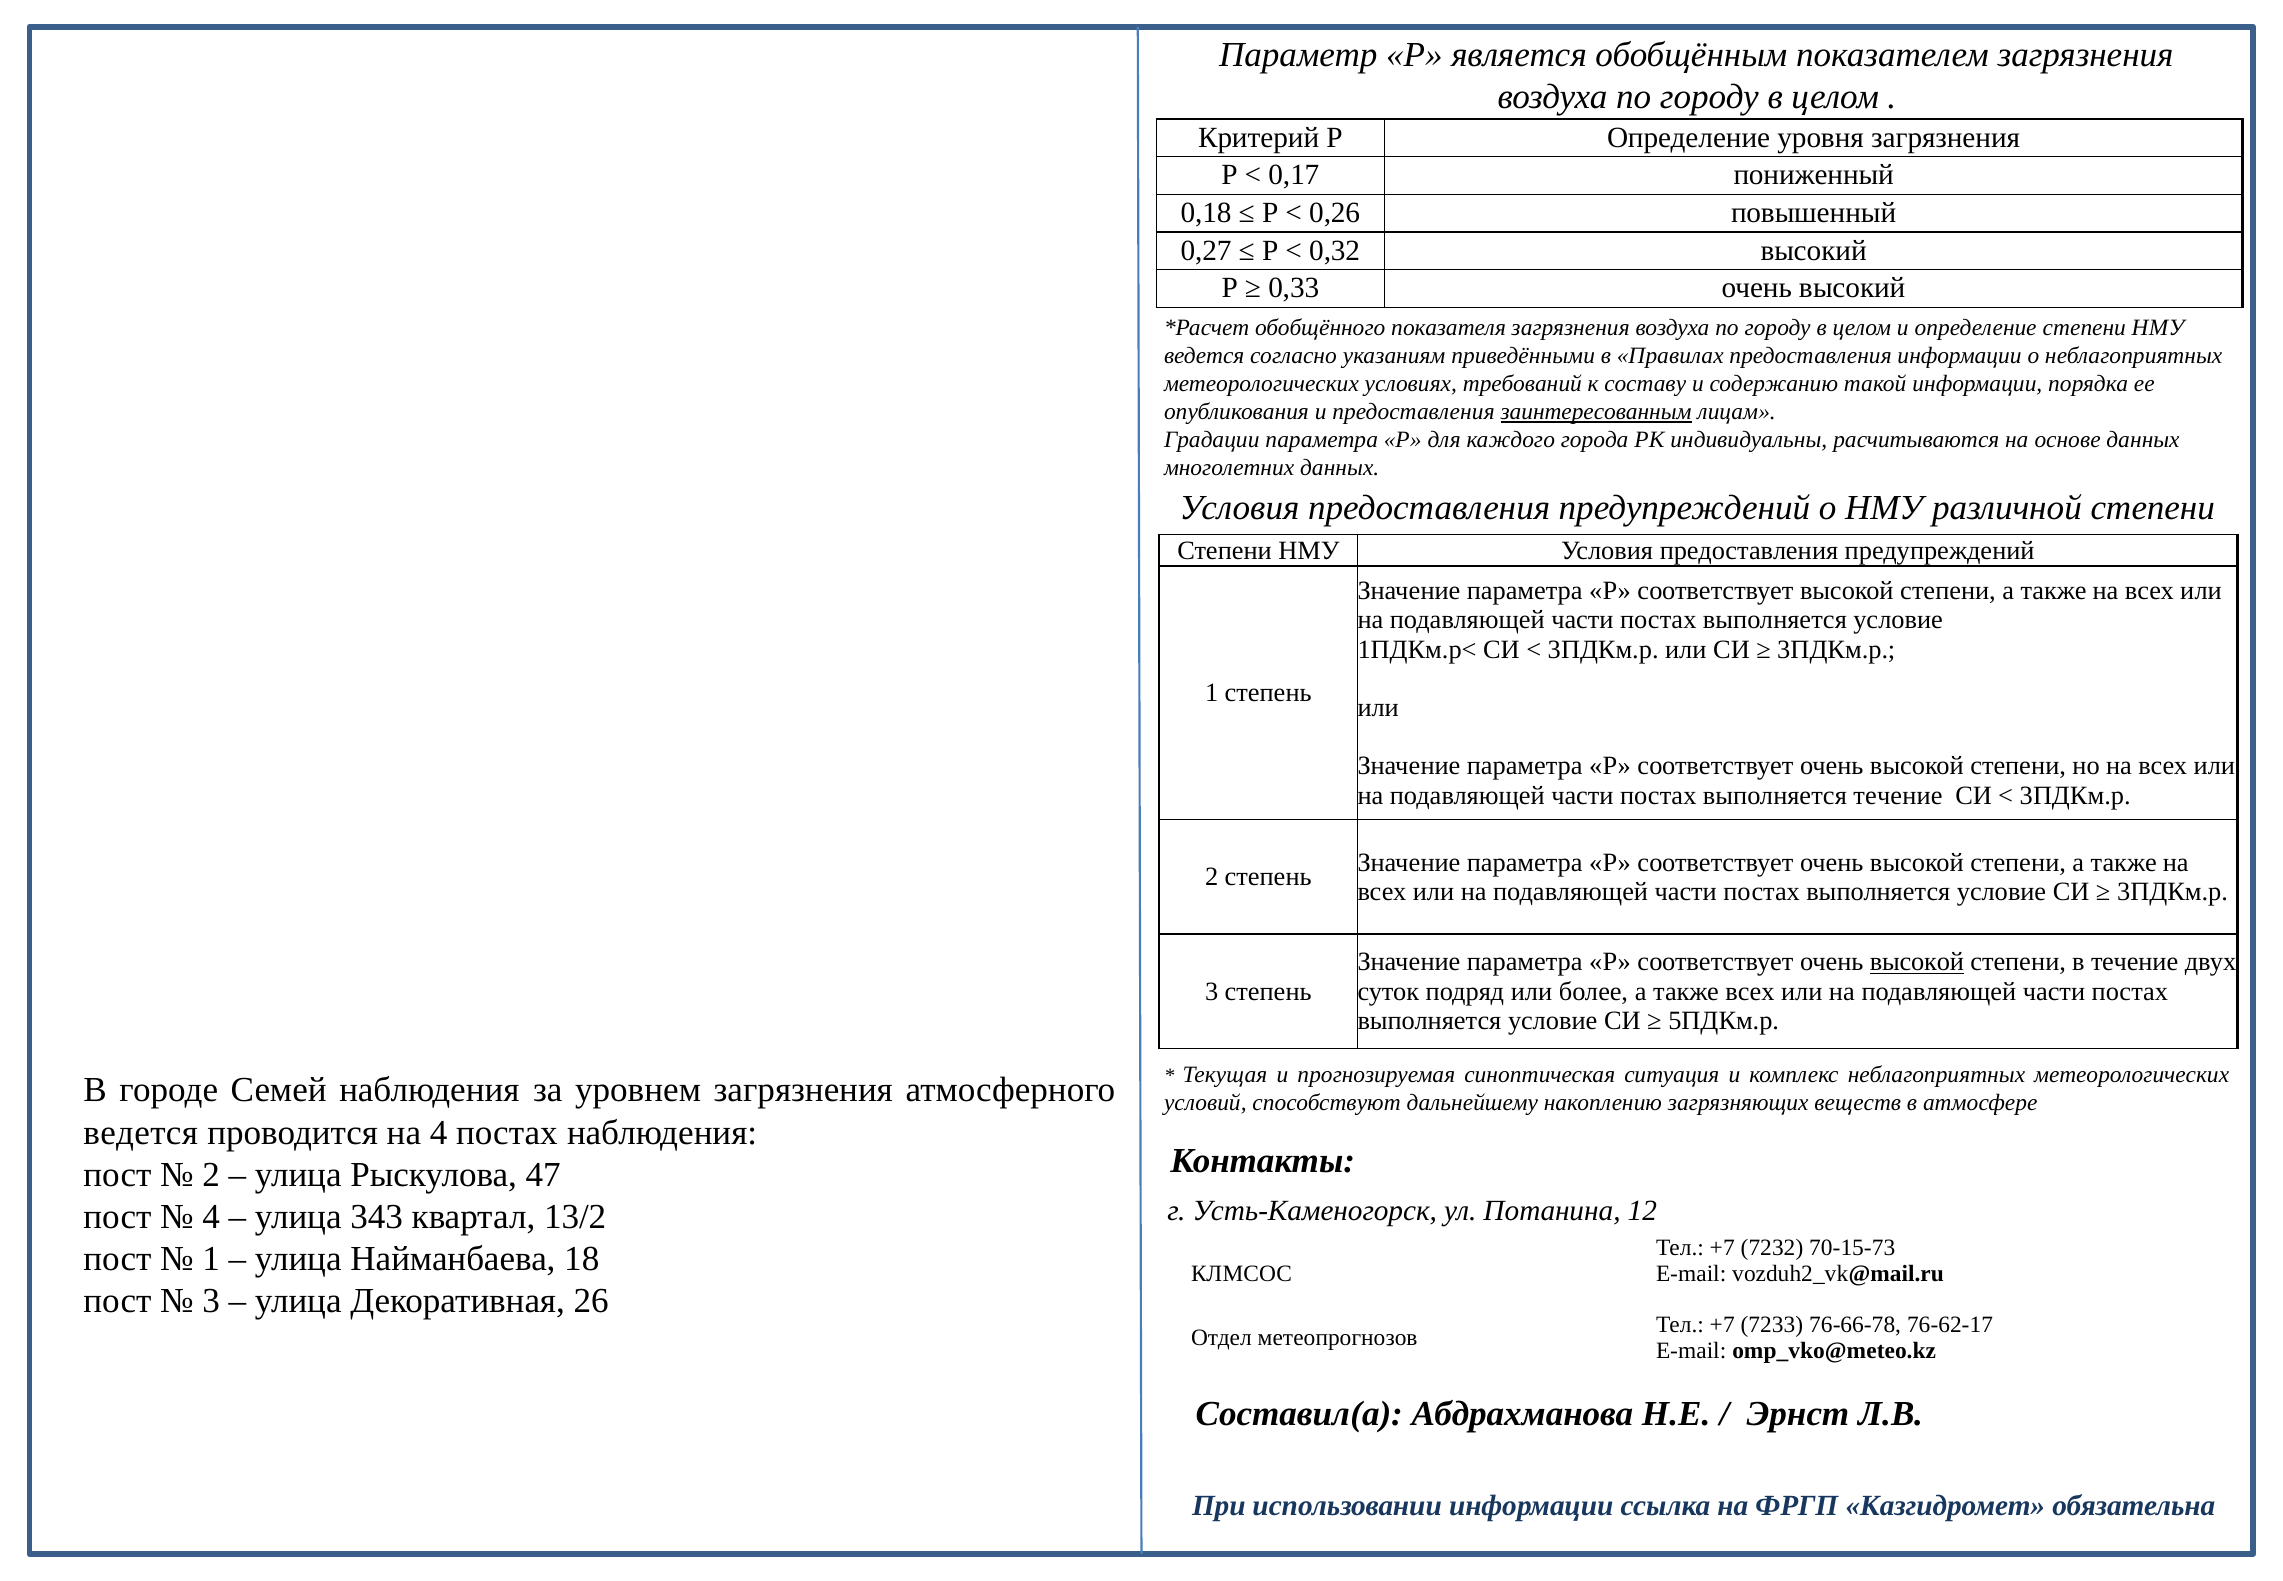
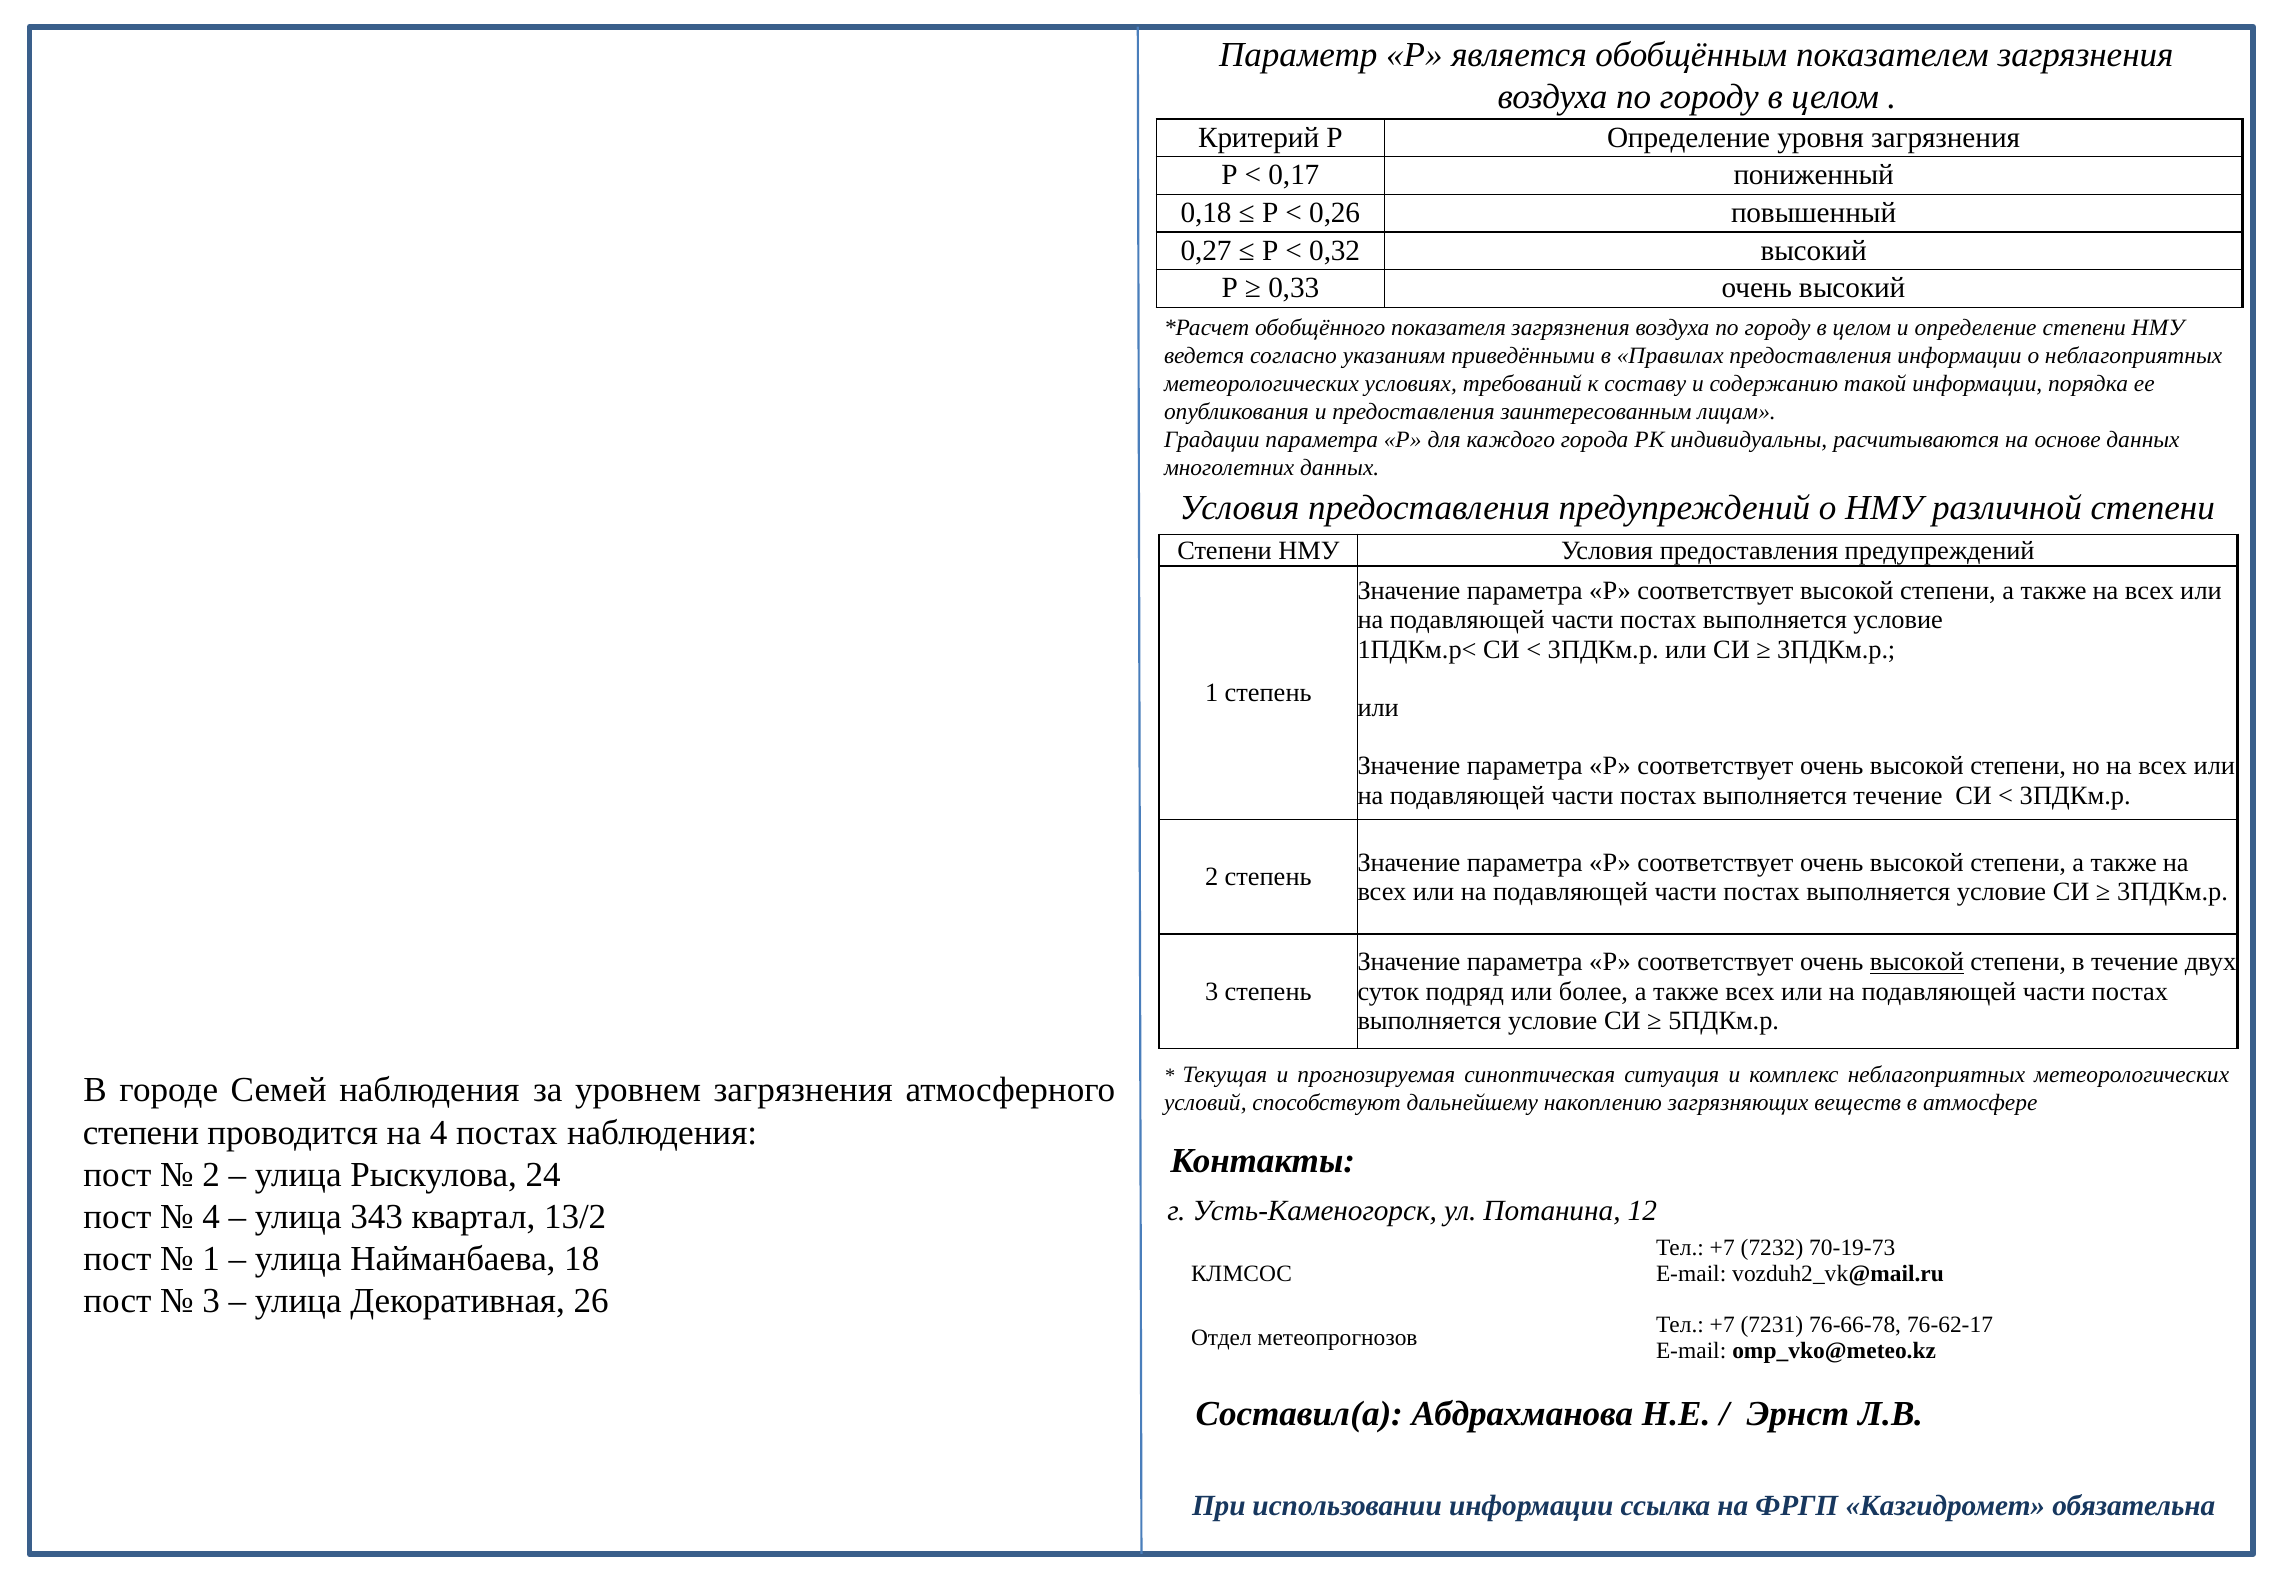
заинтересованным underline: present -> none
ведется at (141, 1132): ведется -> степени
47: 47 -> 24
70-15-73: 70-15-73 -> 70-19-73
7233: 7233 -> 7231
